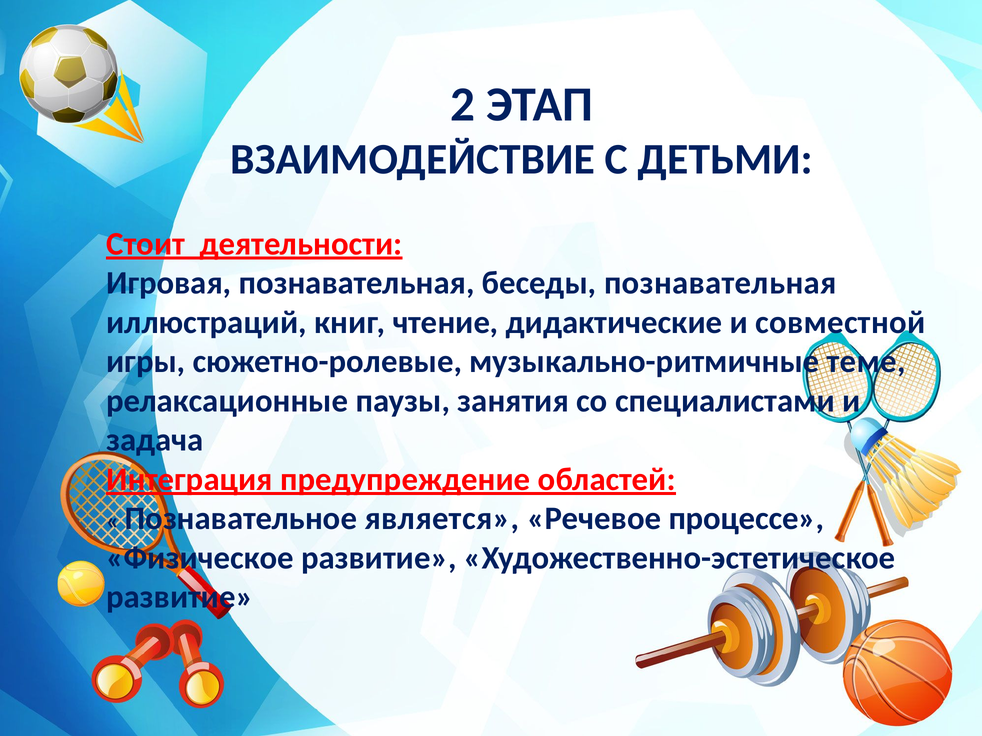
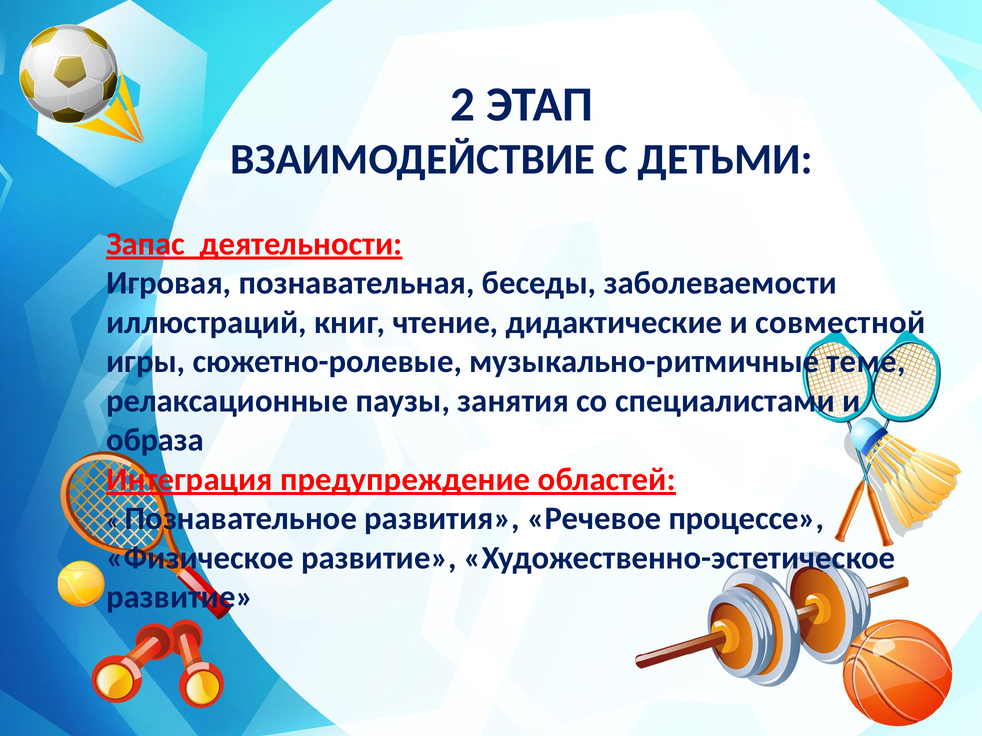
Стоит: Стоит -> Запас
беседы познавательная: познавательная -> заболеваемости
задача: задача -> образа
является: является -> развития
